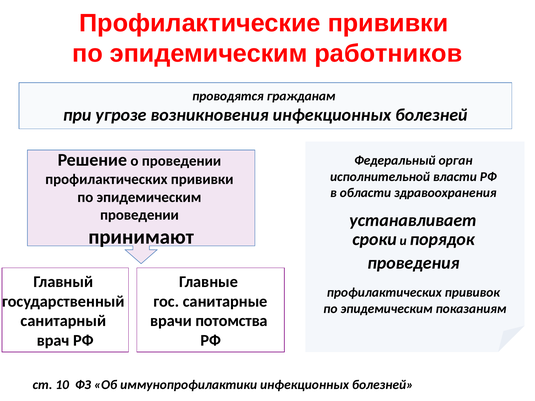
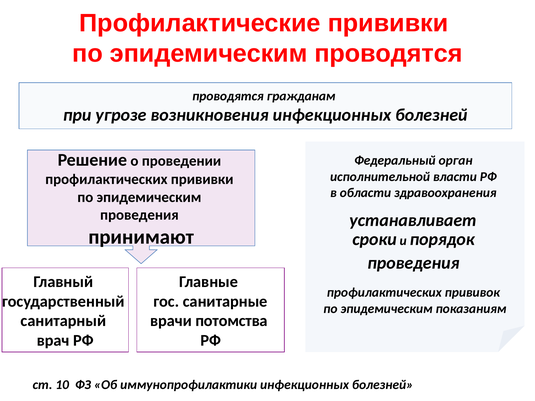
эпидемическим работников: работников -> проводятся
проведении at (139, 215): проведении -> проведения
